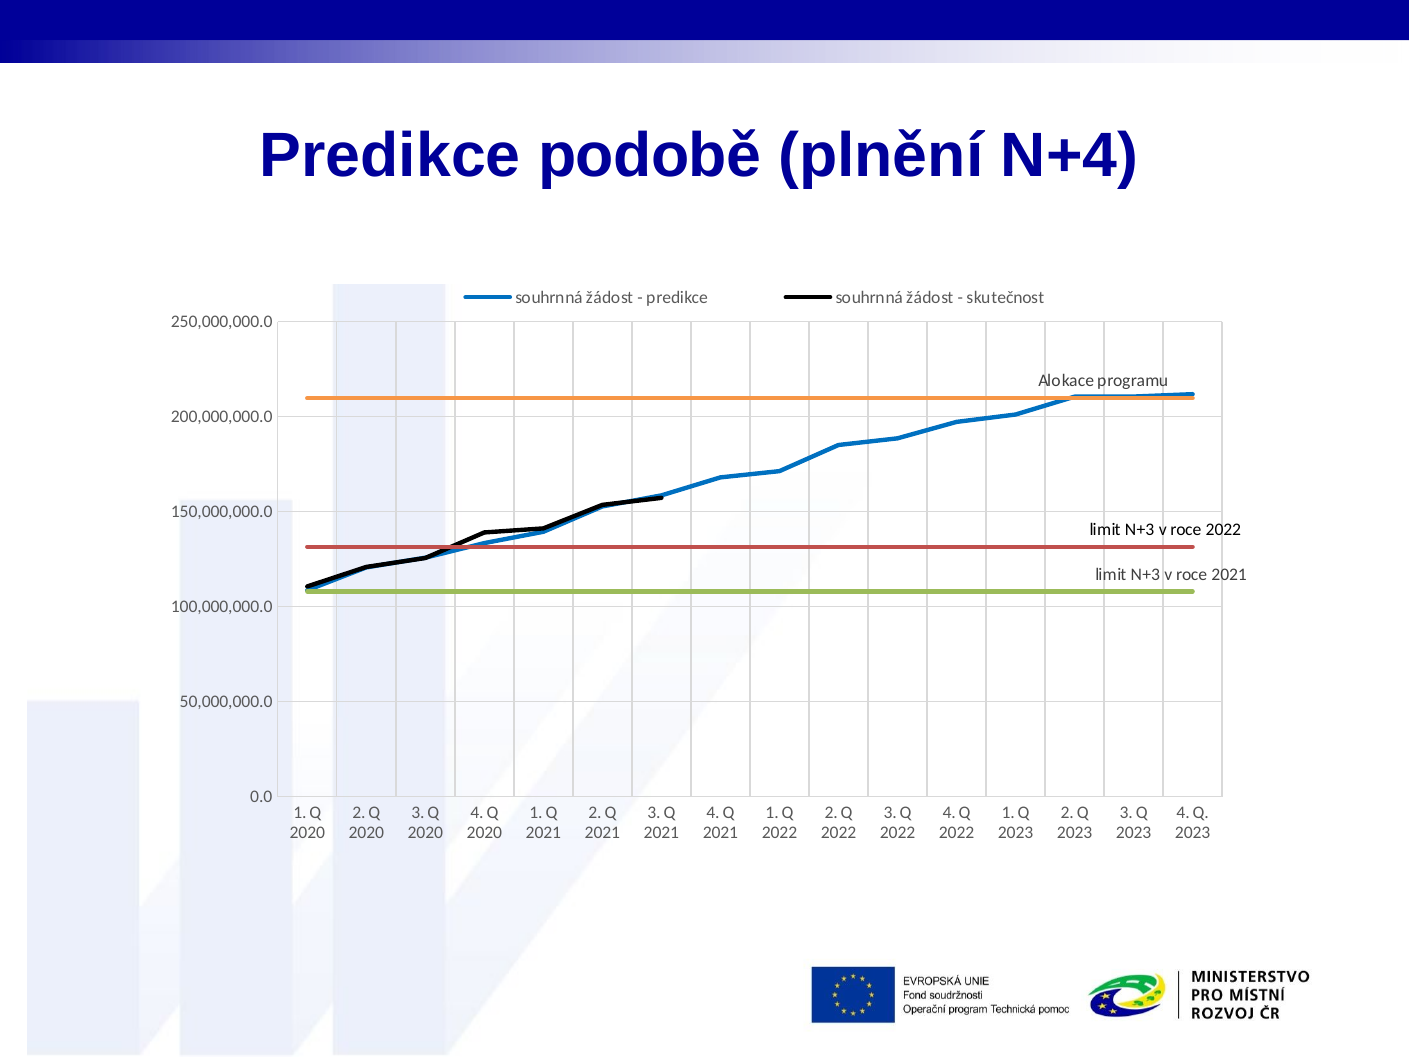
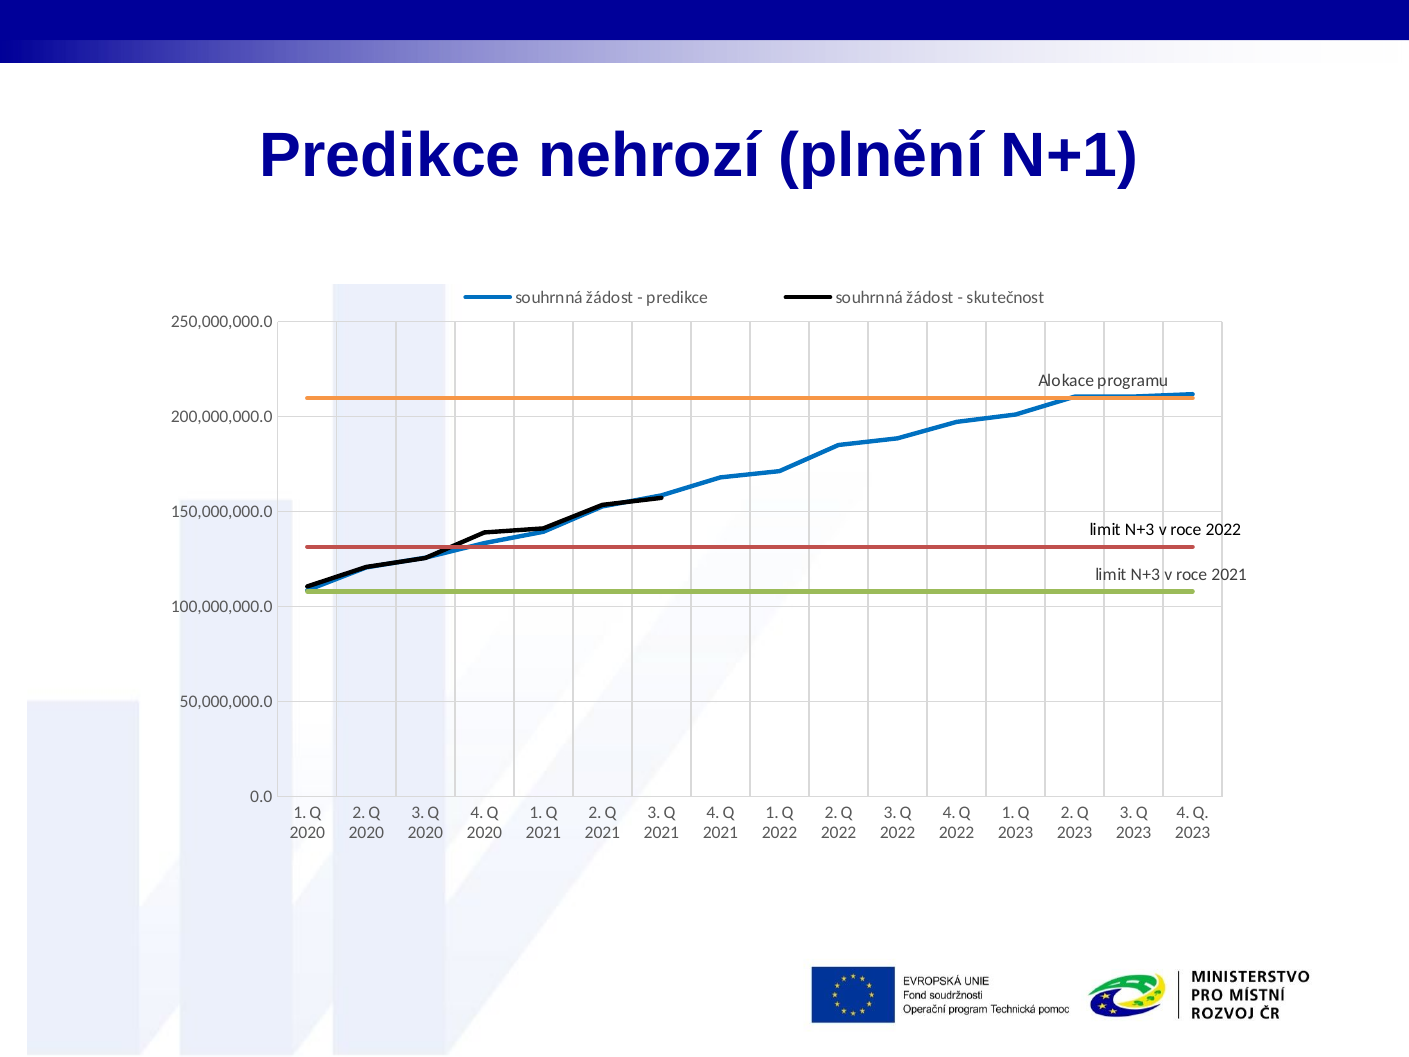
podobě: podobě -> nehrozí
N+4: N+4 -> N+1
